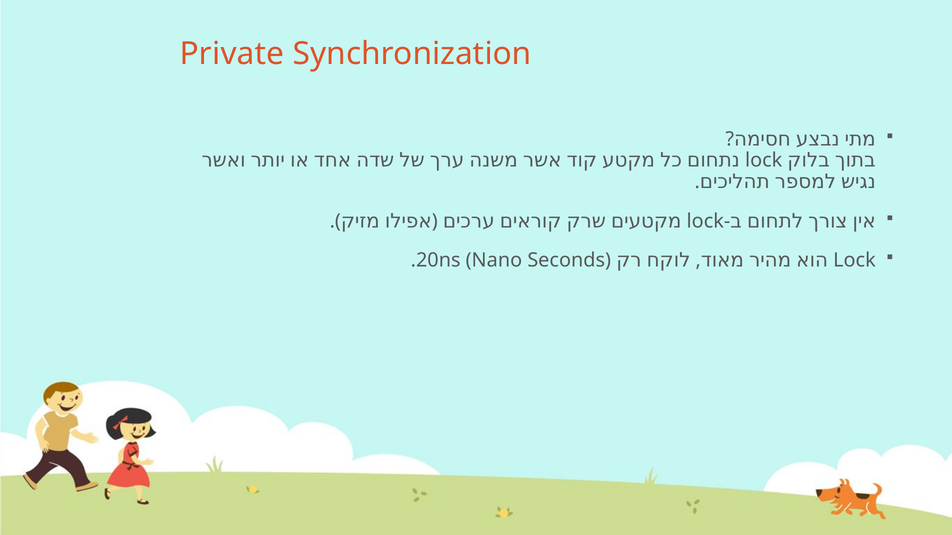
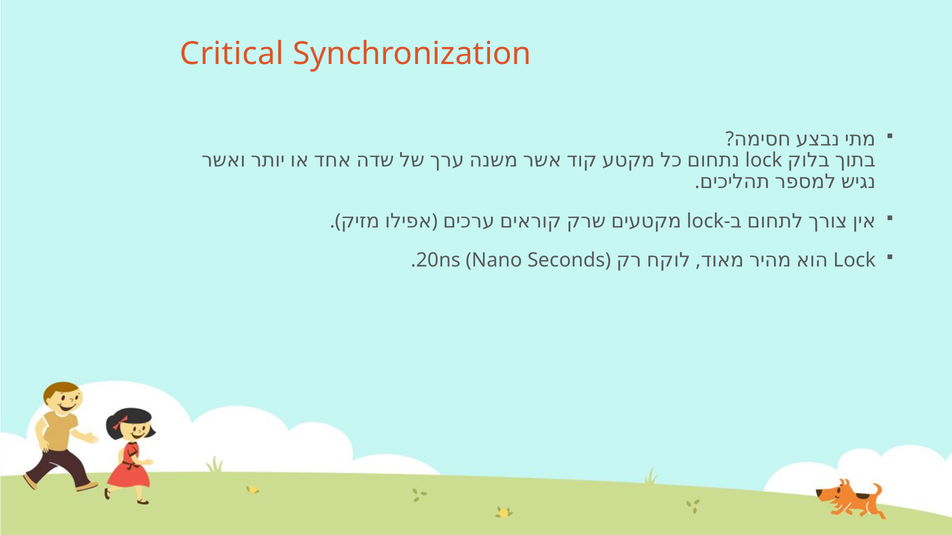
Private: Private -> Critical
